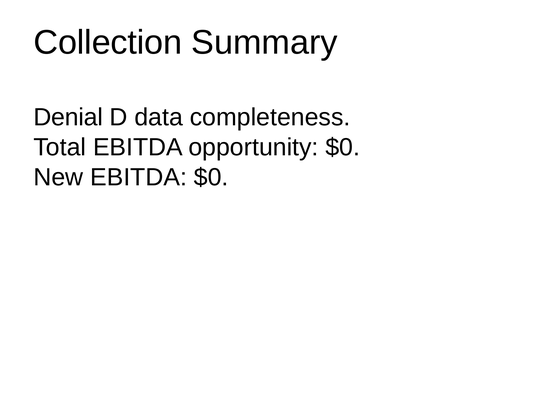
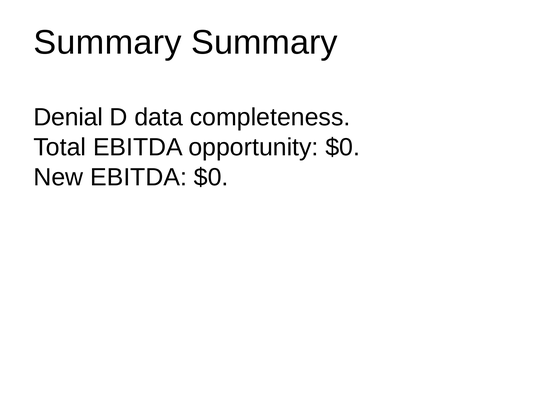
Collection at (108, 43): Collection -> Summary
